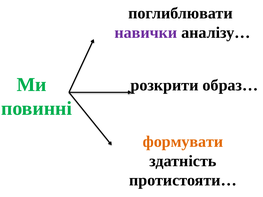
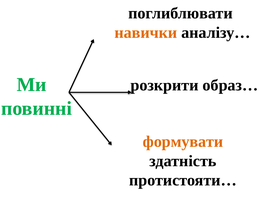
навички colour: purple -> orange
